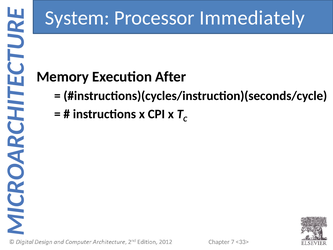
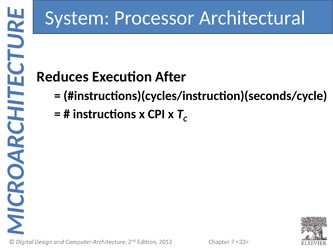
Immediately: Immediately -> Architectural
Memory: Memory -> Reduces
